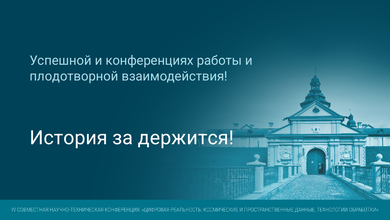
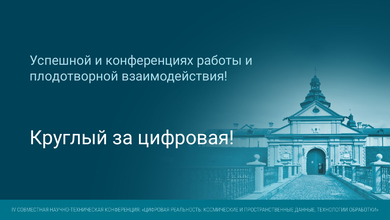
История: История -> Круглый
держится: держится -> цифровая
